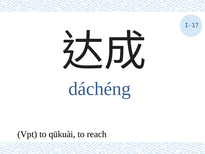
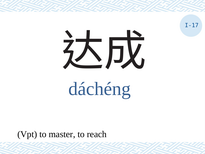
qūkuài: qūkuài -> master
